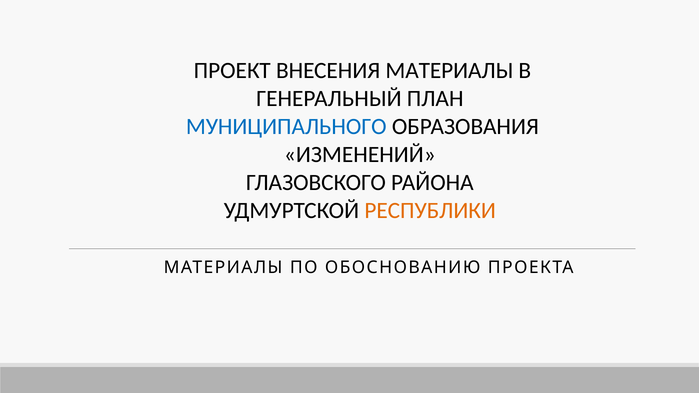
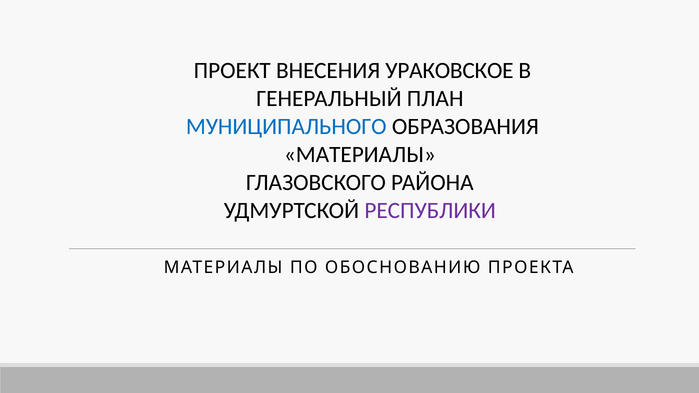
ВНЕСЕНИЯ МАТЕРИАЛЫ: МАТЕРИАЛЫ -> УРАКОВСКОЕ
ИЗМЕНЕНИЙ at (360, 154): ИЗМЕНЕНИЙ -> МАТЕРИАЛЫ
РЕСПУБЛИКИ colour: orange -> purple
